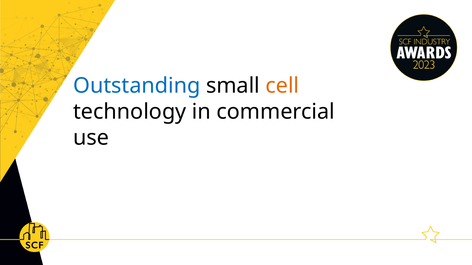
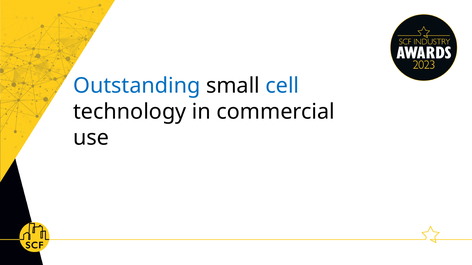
cell colour: orange -> blue
